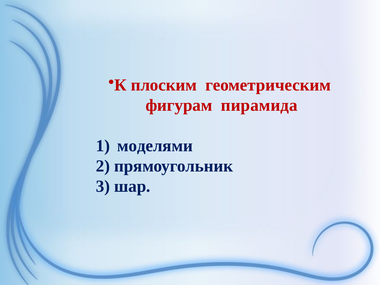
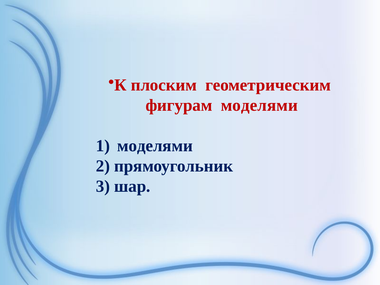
фигурам пирамида: пирамида -> моделями
